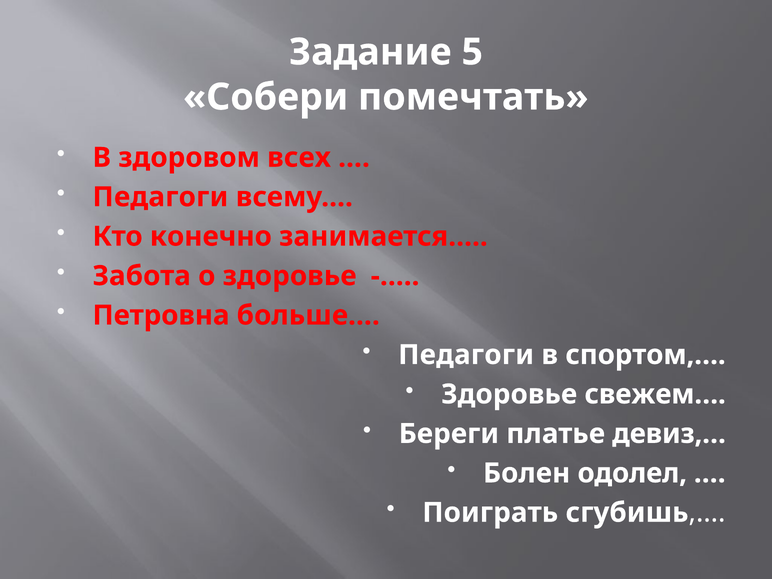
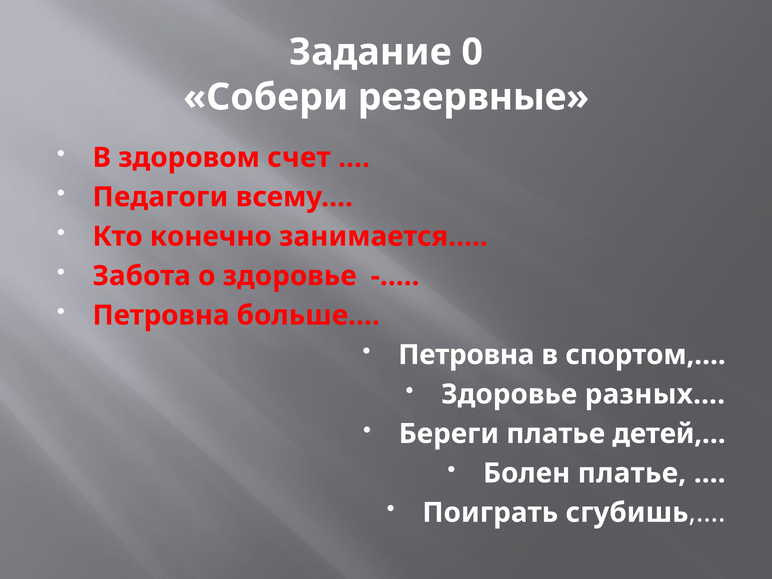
5: 5 -> 0
помечтать: помечтать -> резервные
всех: всех -> счет
Педагоги at (466, 355): Педагоги -> Петровна
свежем…: свежем… -> разных…
девиз,…: девиз,… -> детей,…
Болен одолел: одолел -> платье
